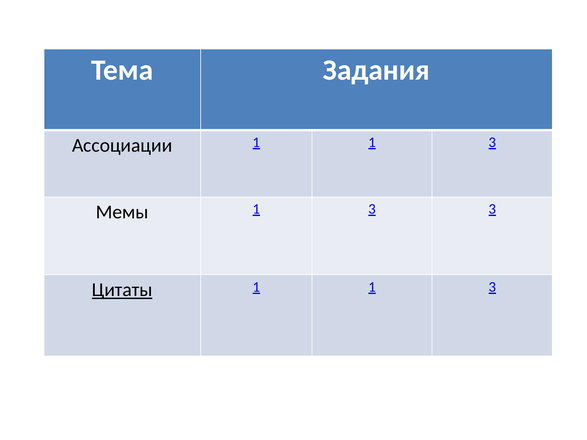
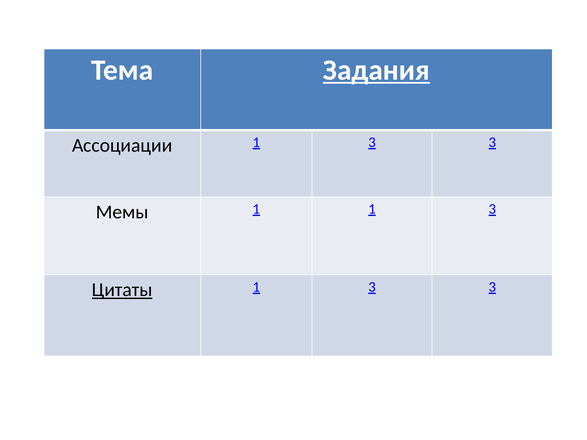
Задания underline: none -> present
Ассоциации 1 1: 1 -> 3
Мемы 1 3: 3 -> 1
1 at (372, 287): 1 -> 3
